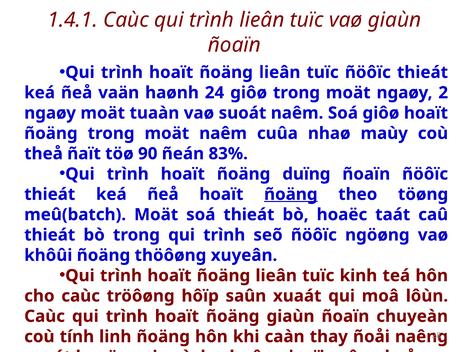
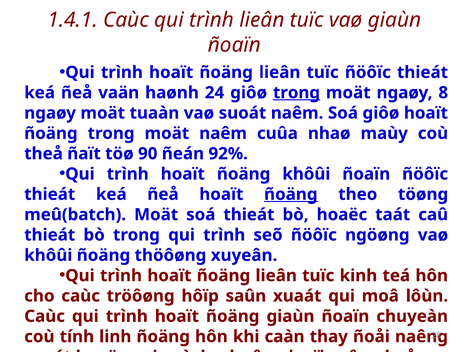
trong at (297, 93) underline: none -> present
2: 2 -> 8
83%: 83% -> 92%
ñoäng duïng: duïng -> khôûi
